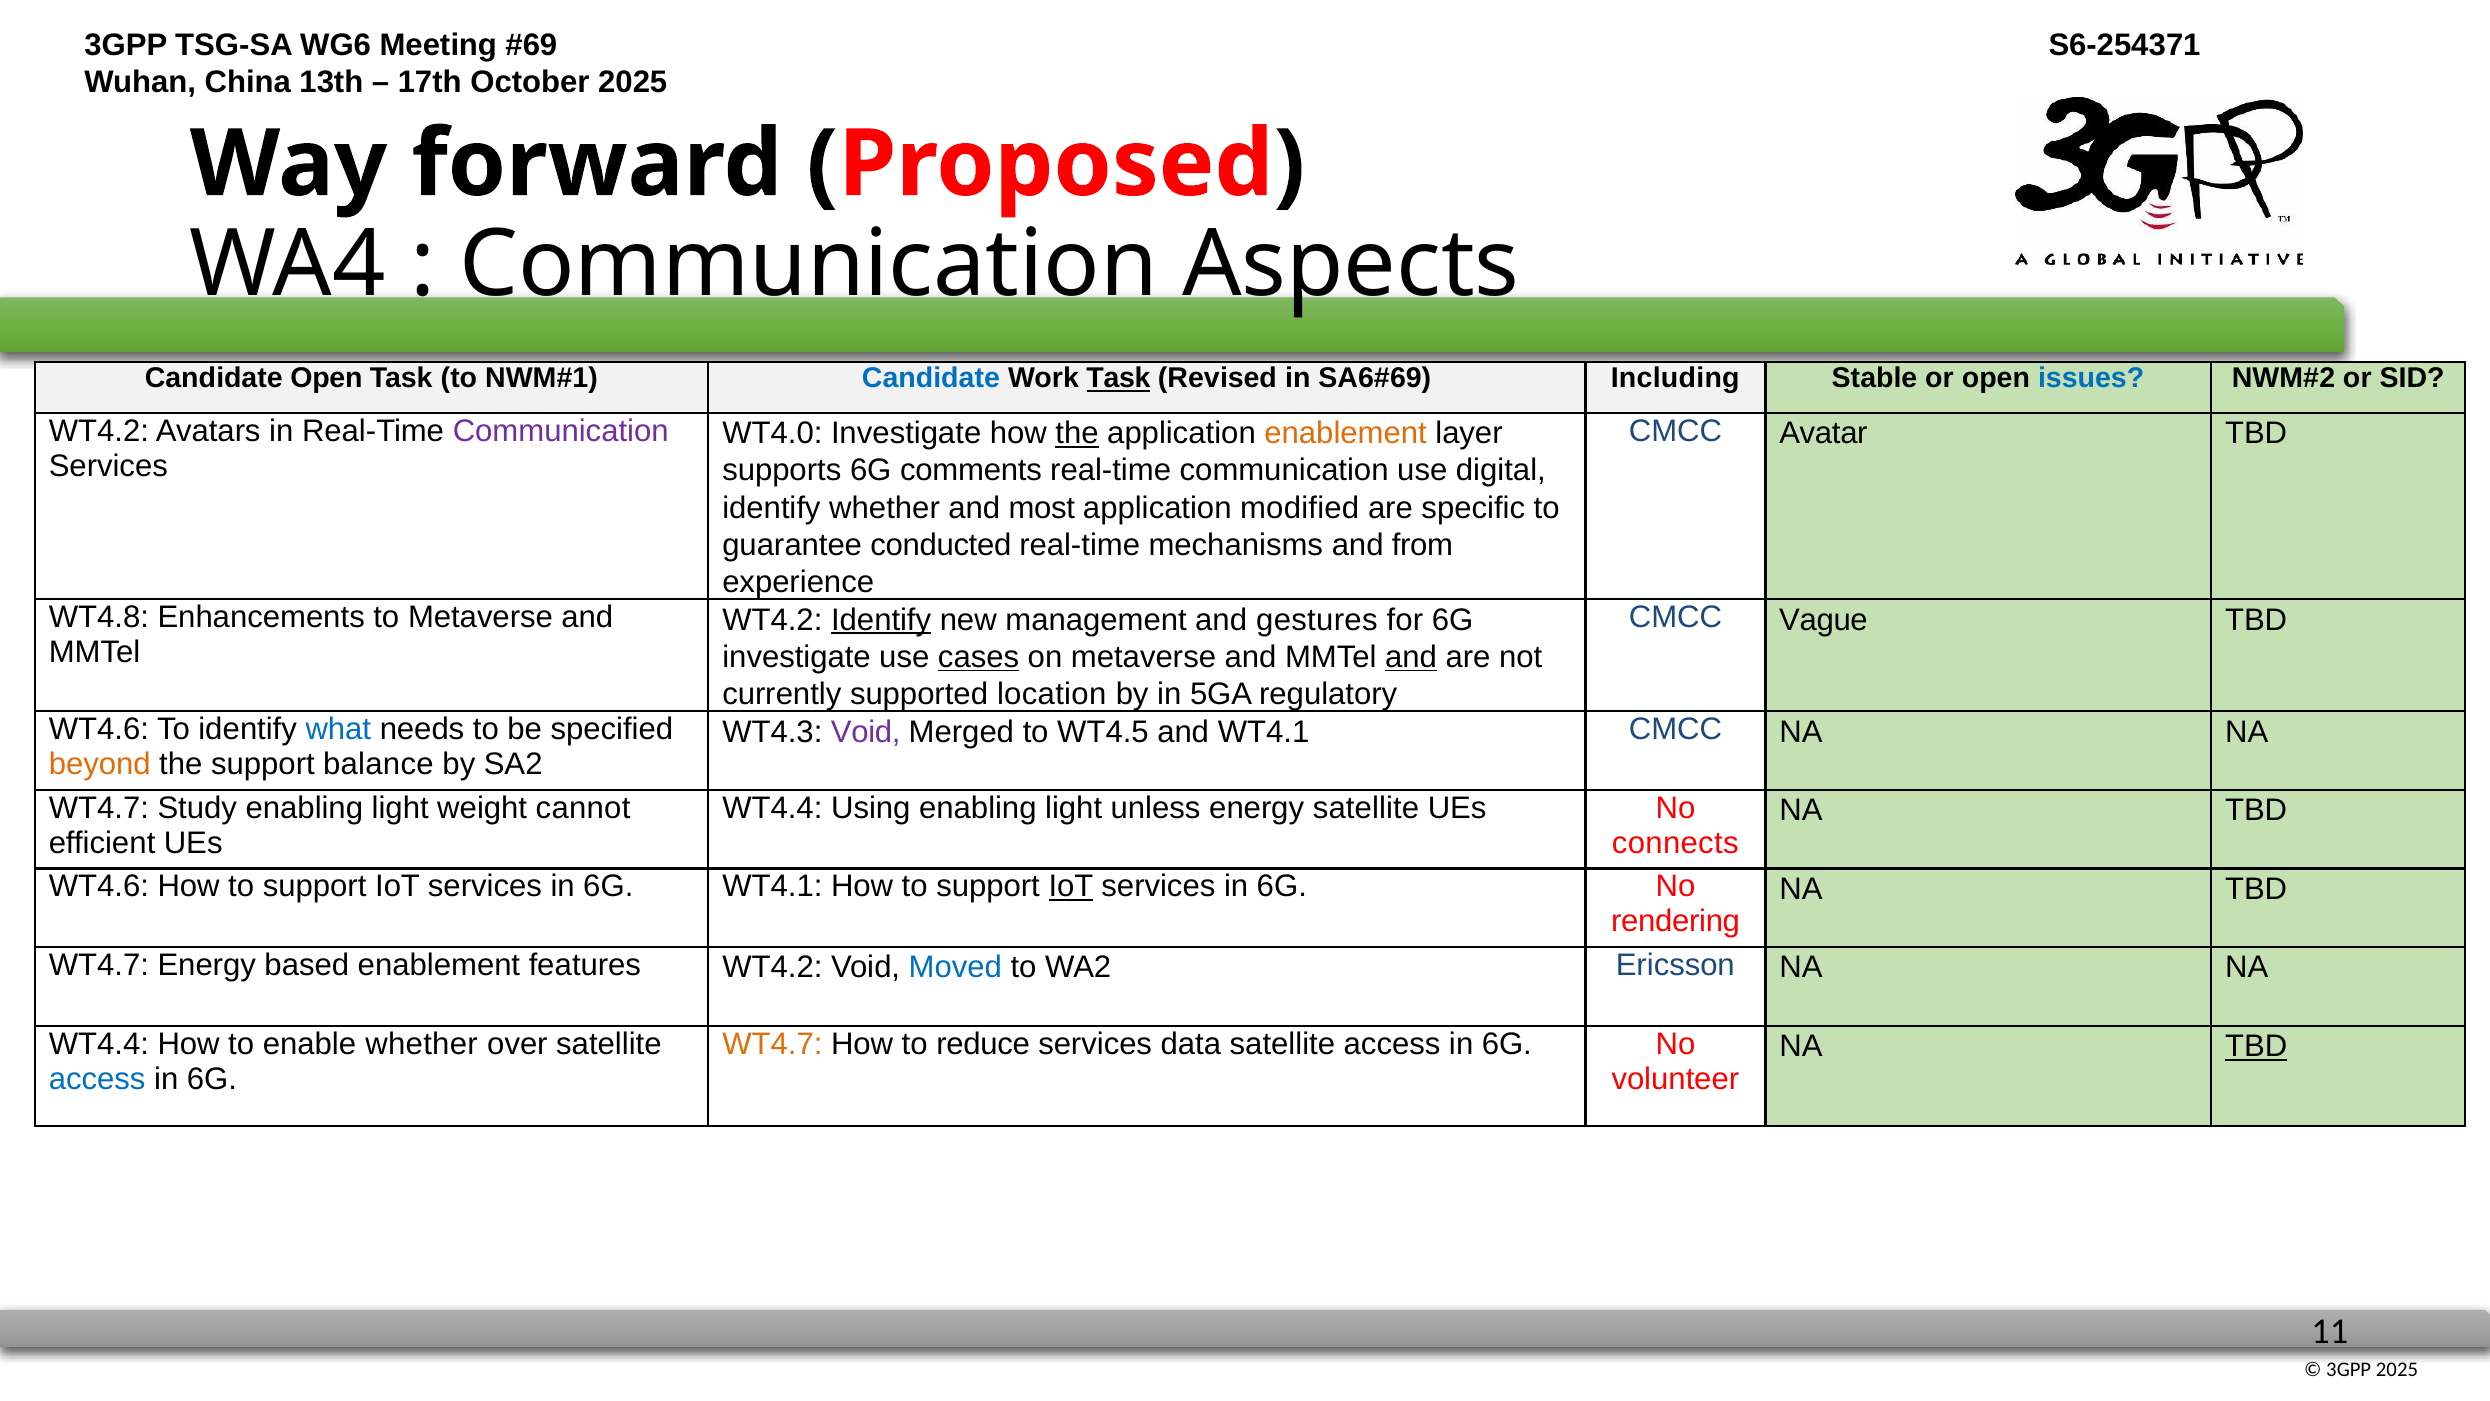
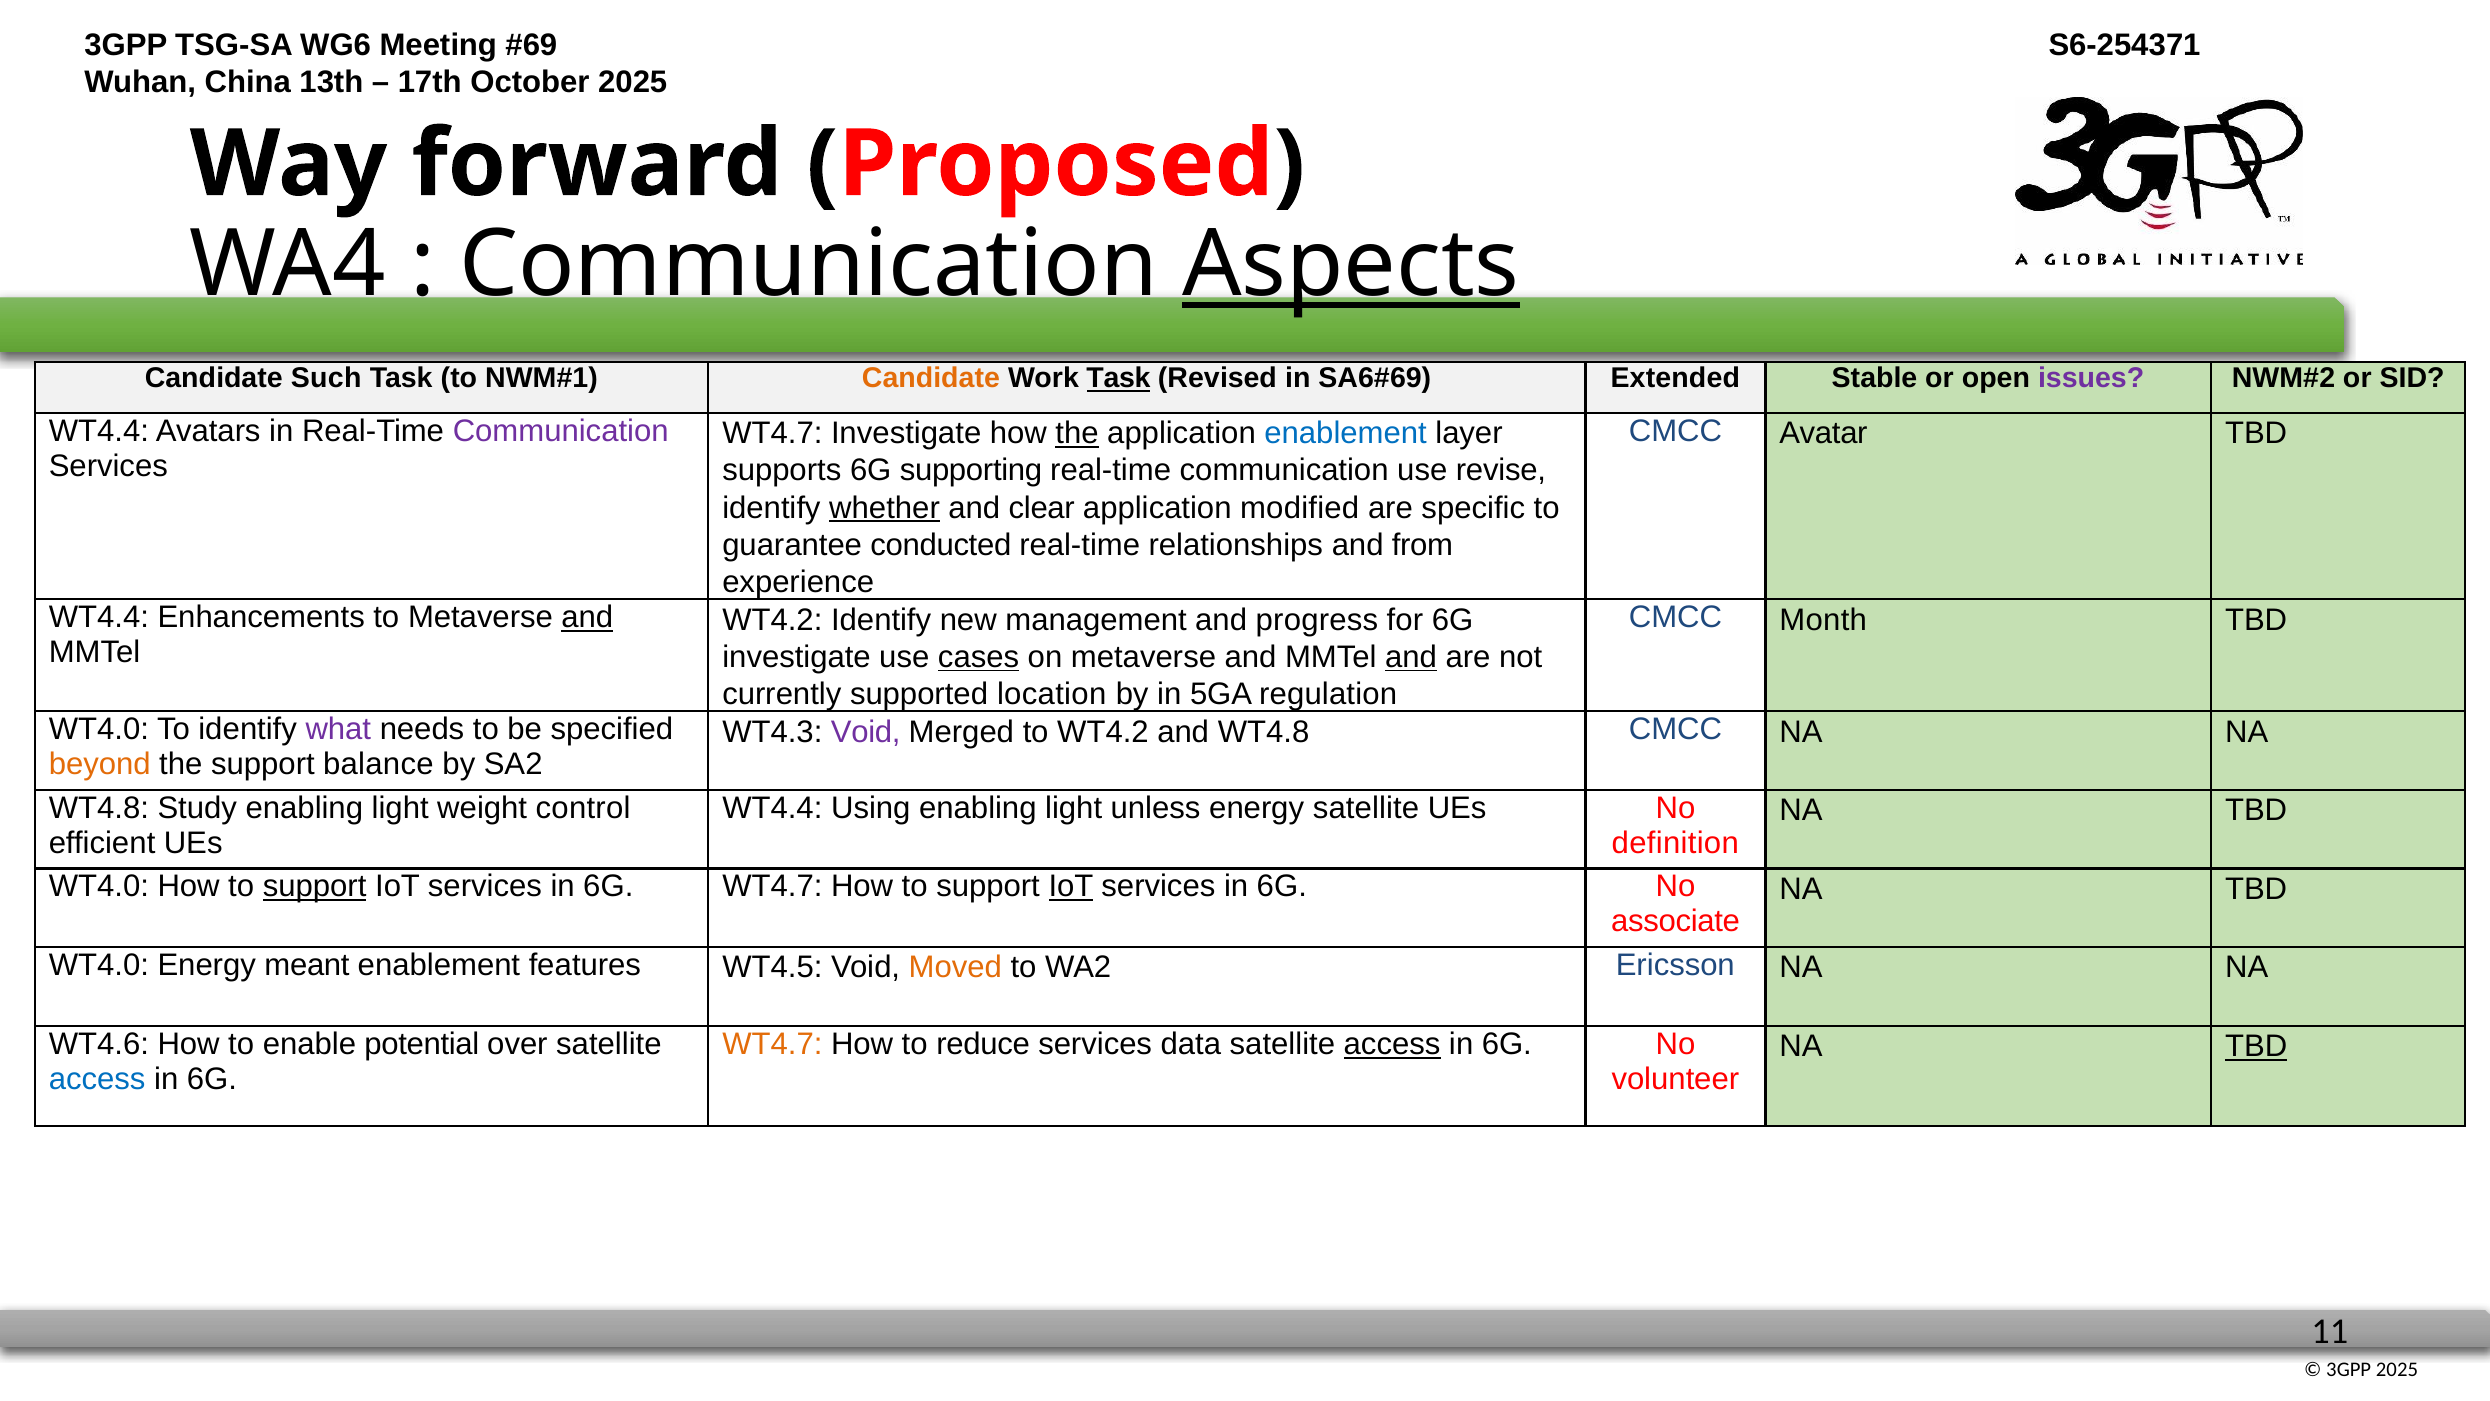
Aspects underline: none -> present
Candidate Open: Open -> Such
Candidate at (931, 378) colour: blue -> orange
Including: Including -> Extended
issues colour: blue -> purple
WT4.2 at (99, 431): WT4.2 -> WT4.4
WT4.0 at (772, 433): WT4.0 -> WT4.7
enablement at (1346, 433) colour: orange -> blue
comments: comments -> supporting
digital: digital -> revise
whether at (885, 508) underline: none -> present
most: most -> clear
mechanisms: mechanisms -> relationships
WT4.8 at (99, 617): WT4.8 -> WT4.4
and at (587, 617) underline: none -> present
Vague: Vague -> Month
Identify at (881, 620) underline: present -> none
gestures: gestures -> progress
regulatory: regulatory -> regulation
WT4.6 at (99, 729): WT4.6 -> WT4.0
what colour: blue -> purple
to WT4.5: WT4.5 -> WT4.2
and WT4.1: WT4.1 -> WT4.8
WT4.7 at (99, 808): WT4.7 -> WT4.8
cannot: cannot -> control
connects: connects -> definition
WT4.6 at (99, 886): WT4.6 -> WT4.0
support at (315, 886) underline: none -> present
services in 6G WT4.1: WT4.1 -> WT4.7
rendering: rendering -> associate
WT4.7 at (99, 965): WT4.7 -> WT4.0
based: based -> meant
features WT4.2: WT4.2 -> WT4.5
Moved colour: blue -> orange
WT4.4 at (99, 1044): WT4.4 -> WT4.6
enable whether: whether -> potential
access at (1392, 1044) underline: none -> present
